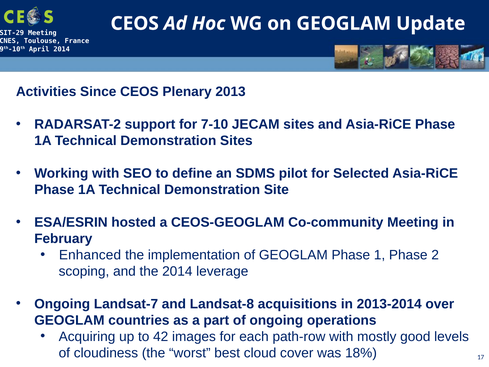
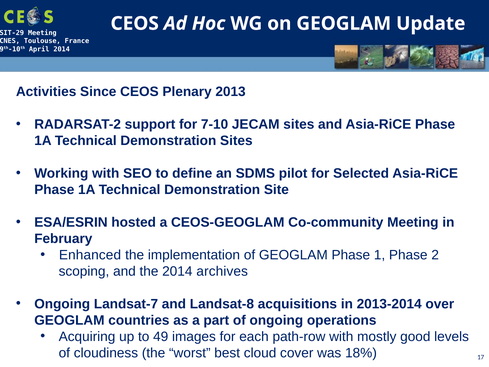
leverage: leverage -> archives
42: 42 -> 49
